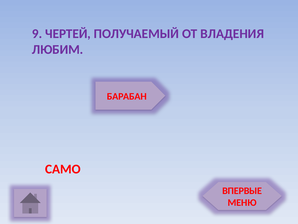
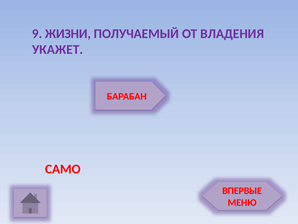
ЧЕРТЕЙ: ЧЕРТЕЙ -> ЖИЗНИ
ЛЮБИМ: ЛЮБИМ -> УКАЖЕТ
